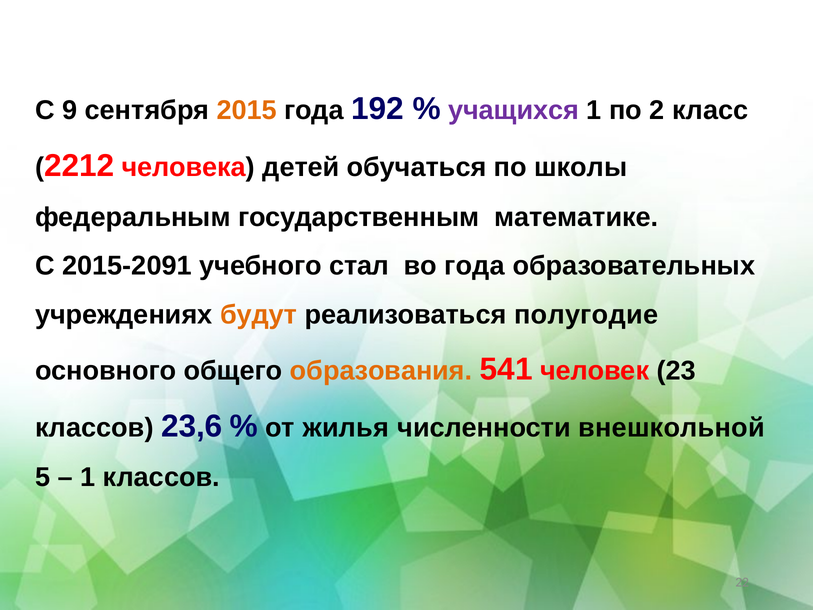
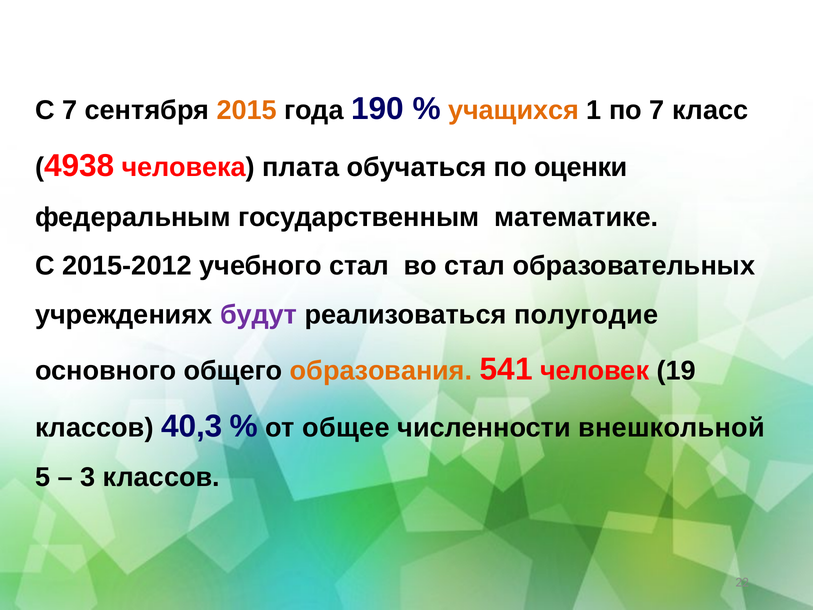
С 9: 9 -> 7
192: 192 -> 190
учащихся colour: purple -> orange
по 2: 2 -> 7
2212: 2212 -> 4938
детей: детей -> плата
школы: школы -> оценки
2015-2091: 2015-2091 -> 2015-2012
во года: года -> стал
будут colour: orange -> purple
23: 23 -> 19
23,6: 23,6 -> 40,3
жилья: жилья -> общее
1 at (88, 477): 1 -> 3
